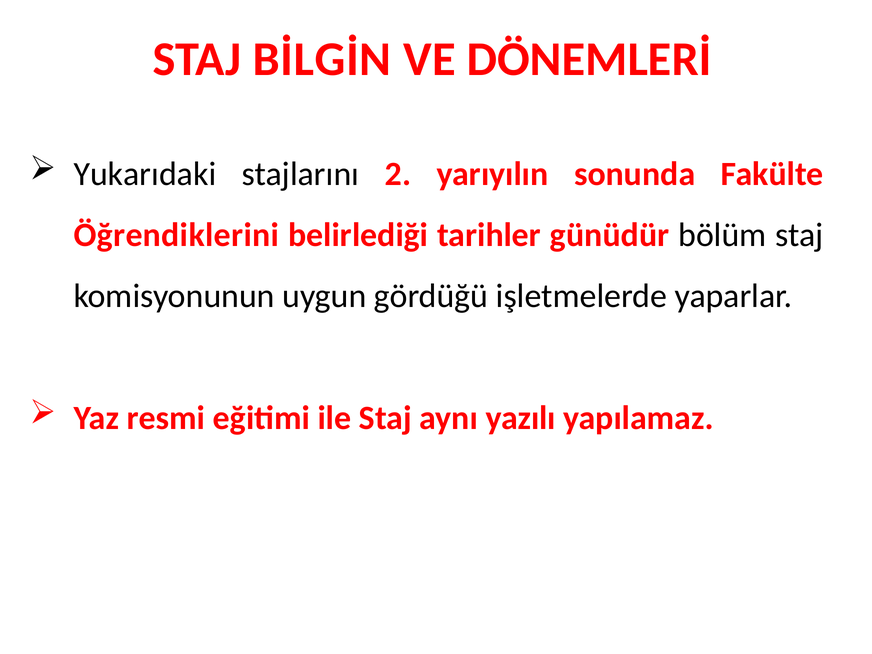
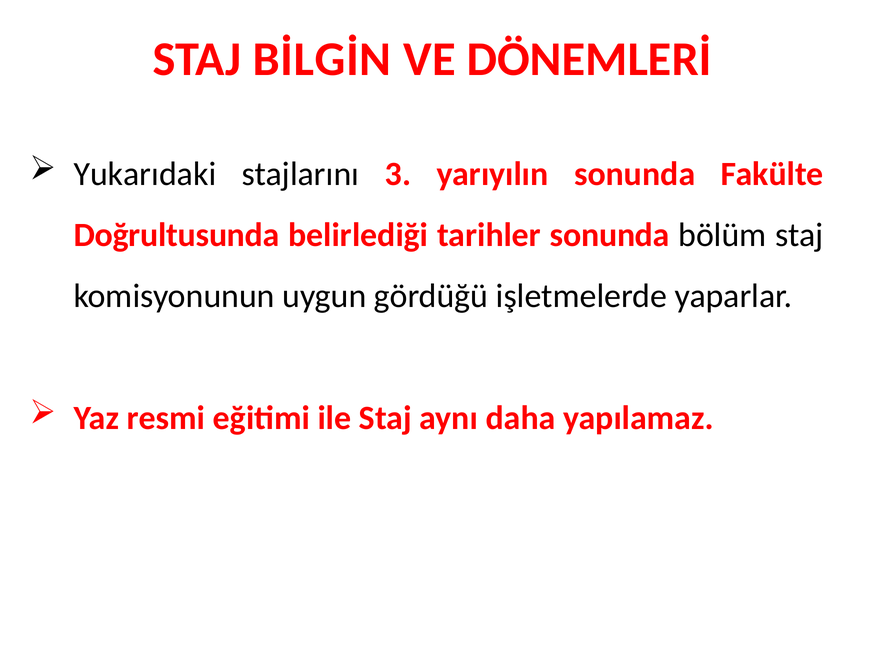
2: 2 -> 3
Öğrendiklerini: Öğrendiklerini -> Doğrultusunda
tarihler günüdür: günüdür -> sonunda
yazılı: yazılı -> daha
